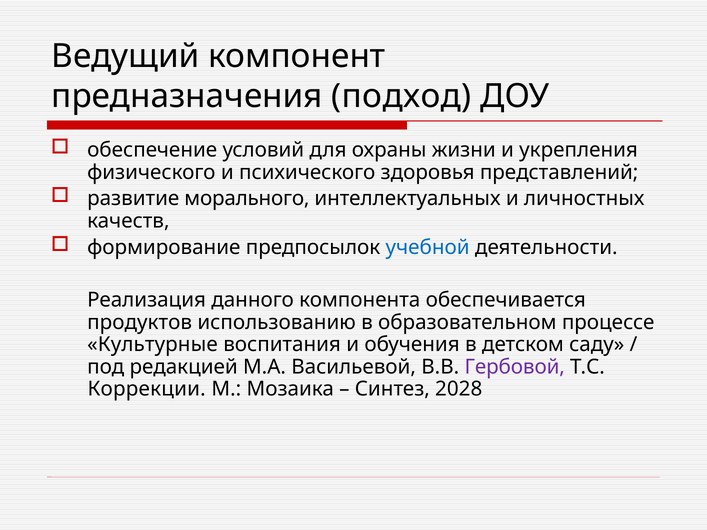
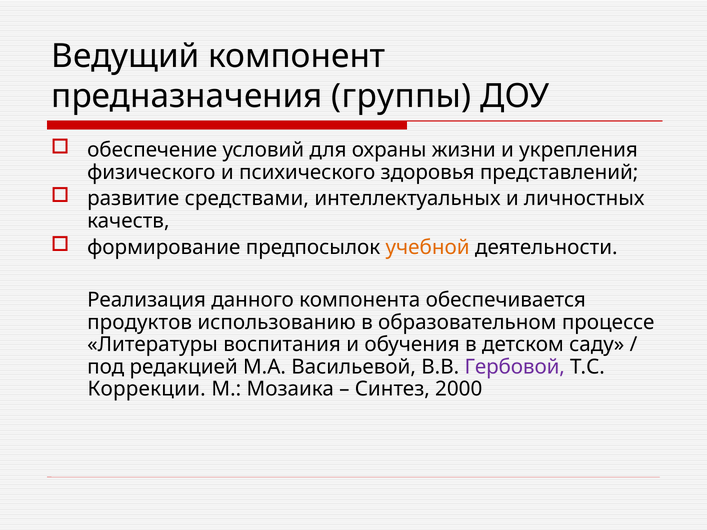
подход: подход -> группы
морального: морального -> средствами
учебной colour: blue -> orange
Культурные: Культурные -> Литературы
2028: 2028 -> 2000
